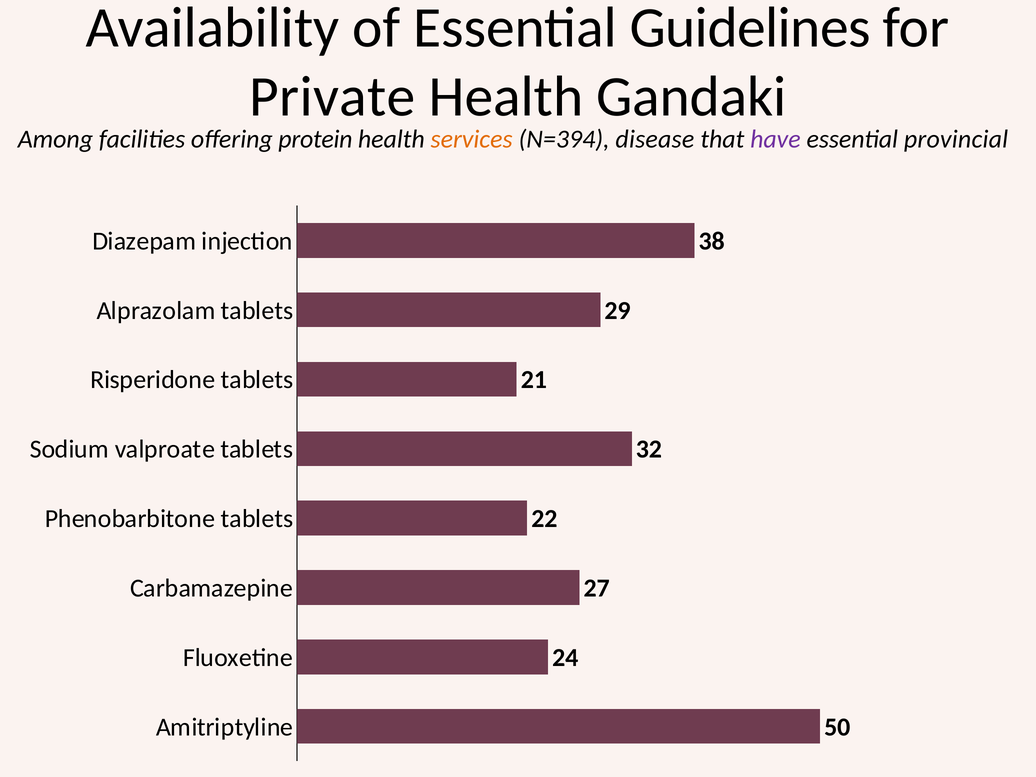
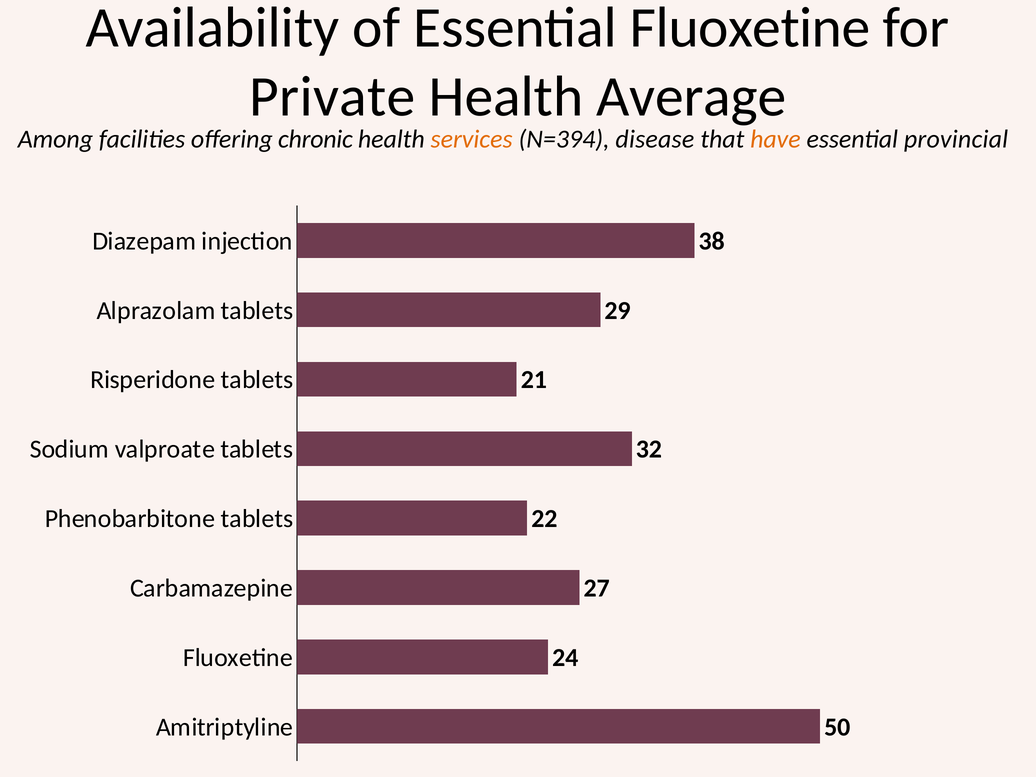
Essential Guidelines: Guidelines -> Fluoxetine
Gandaki: Gandaki -> Average
protein: protein -> chronic
have colour: purple -> orange
